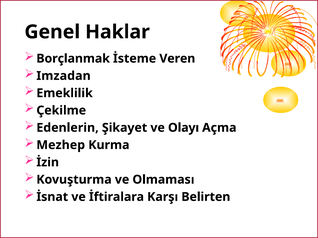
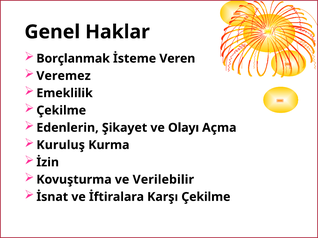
Imzadan: Imzadan -> Veremez
Mezhep: Mezhep -> Kuruluş
Olmaması: Olmaması -> Verilebilir
Karşı Belirten: Belirten -> Çekilme
